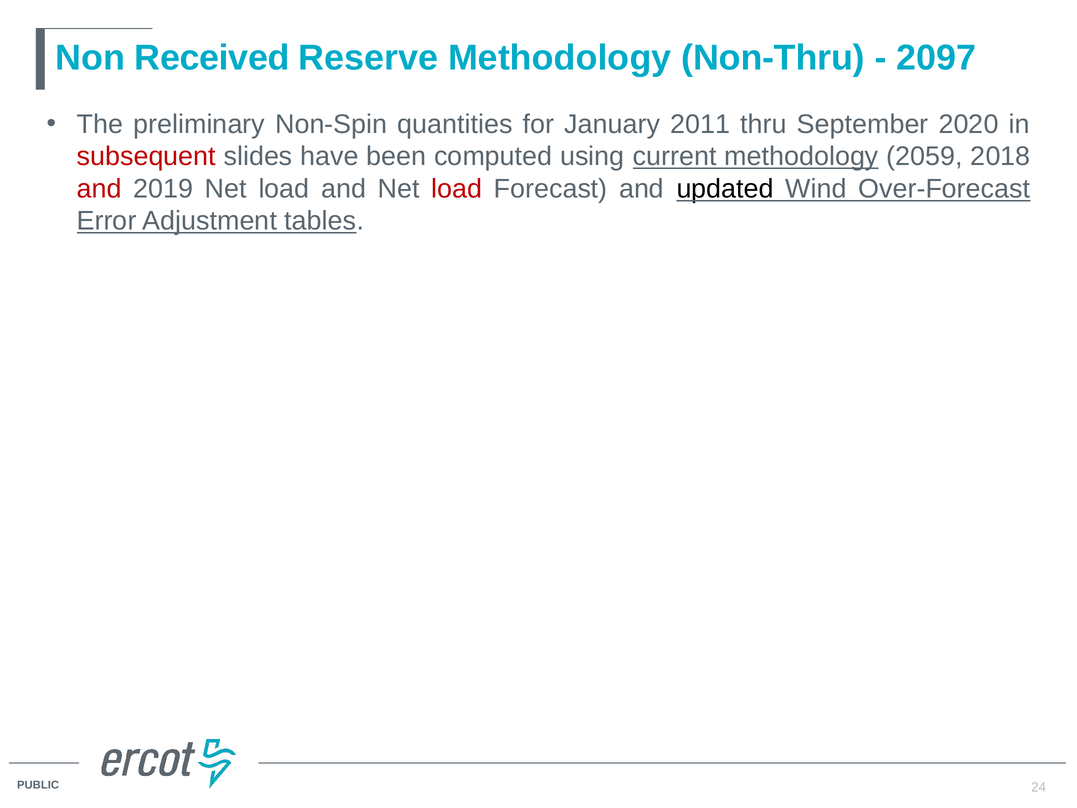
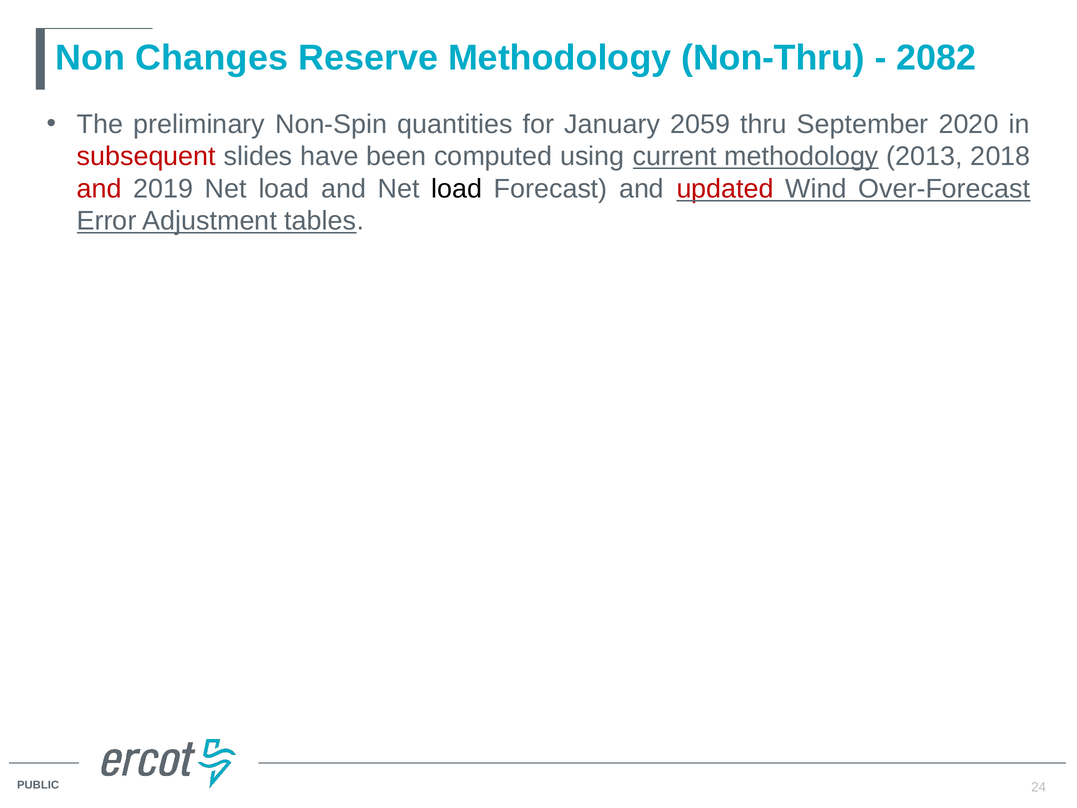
Received: Received -> Changes
2097: 2097 -> 2082
2011: 2011 -> 2059
2059: 2059 -> 2013
load at (457, 189) colour: red -> black
updated colour: black -> red
